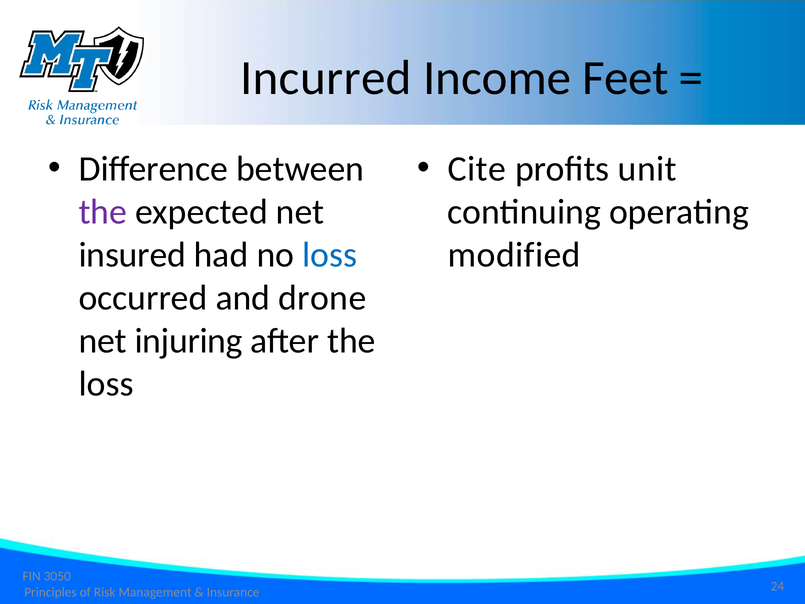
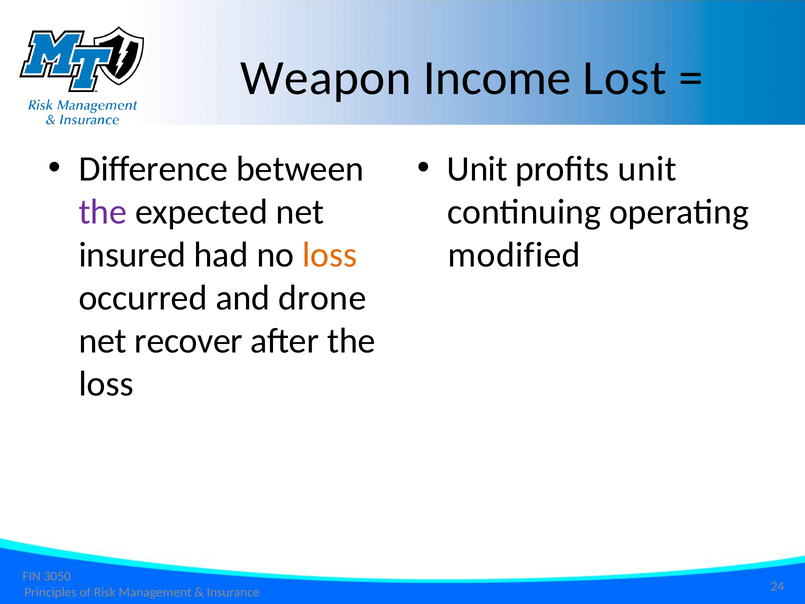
Incurred: Incurred -> Weapon
Feet: Feet -> Lost
Cite at (477, 169): Cite -> Unit
loss at (330, 255) colour: blue -> orange
injuring: injuring -> recover
